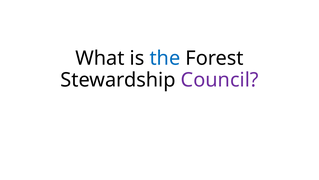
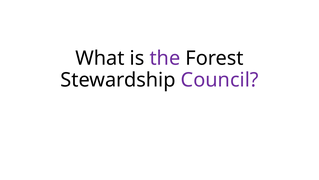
the colour: blue -> purple
